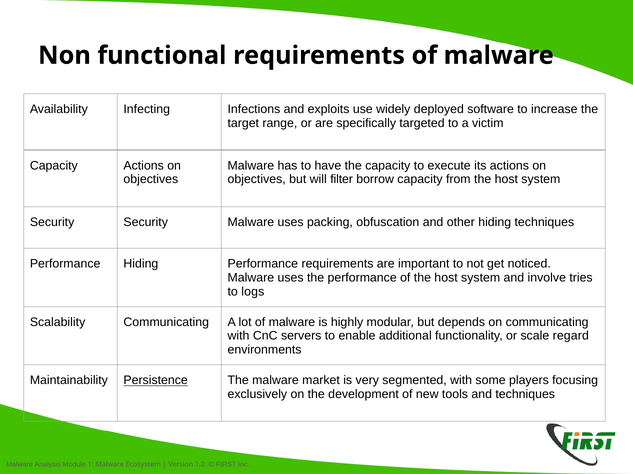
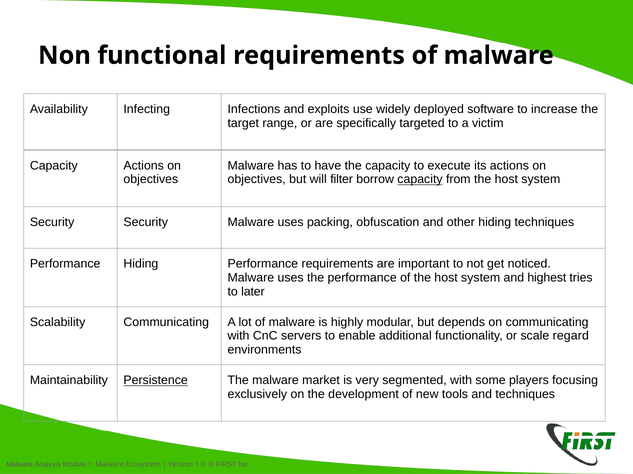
capacity at (420, 180) underline: none -> present
involve: involve -> highest
logs: logs -> later
